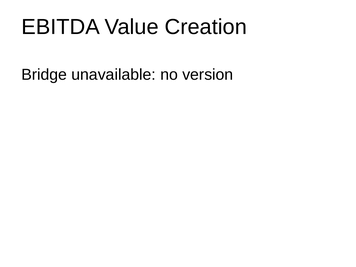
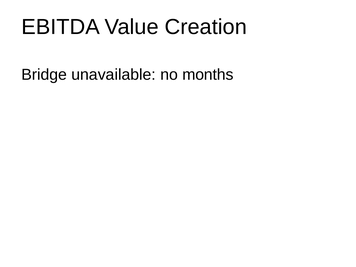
version: version -> months
